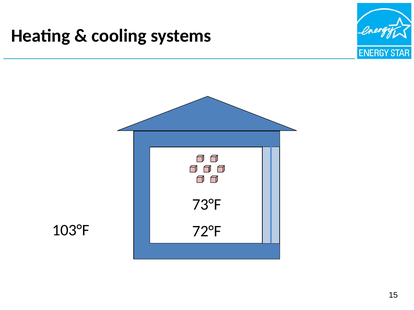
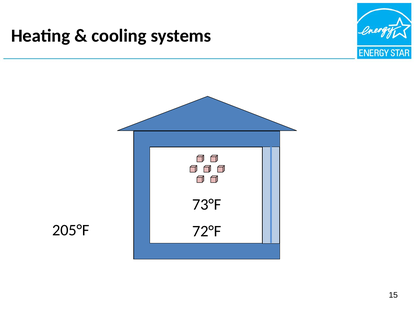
103°F: 103°F -> 205°F
